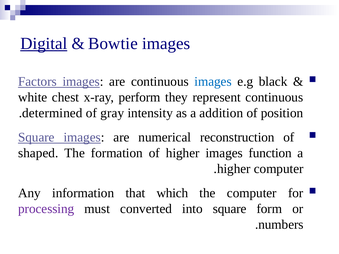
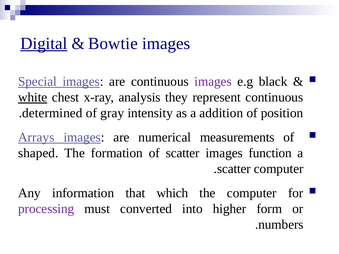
Factors: Factors -> Special
images at (213, 82) colour: blue -> purple
white underline: none -> present
perform: perform -> analysis
Square at (36, 137): Square -> Arrays
reconstruction: reconstruction -> measurements
of higher: higher -> scatter
higher at (234, 169): higher -> scatter
into square: square -> higher
